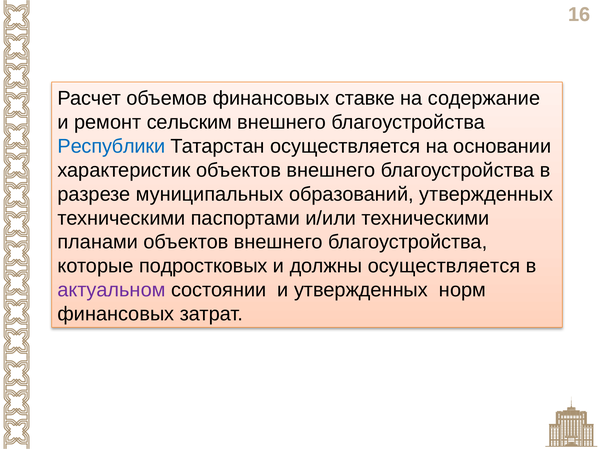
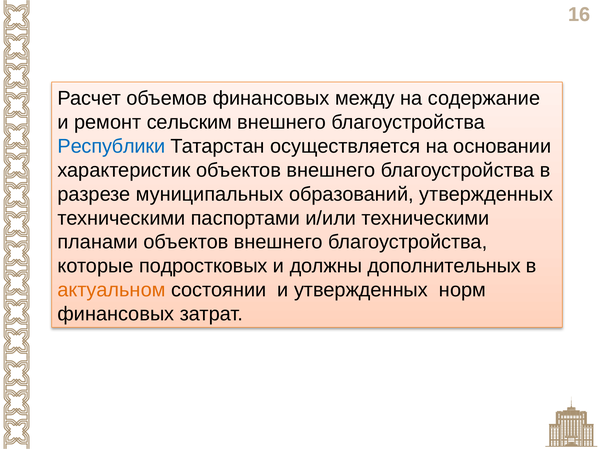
ставке: ставке -> между
должны осуществляется: осуществляется -> дополнительных
актуальном colour: purple -> orange
